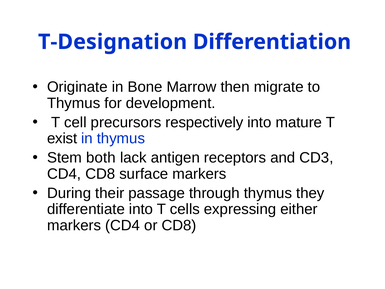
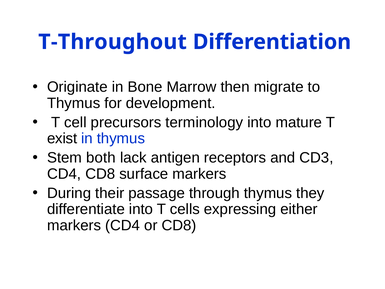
T-Designation: T-Designation -> T-Throughout
respectively: respectively -> terminology
